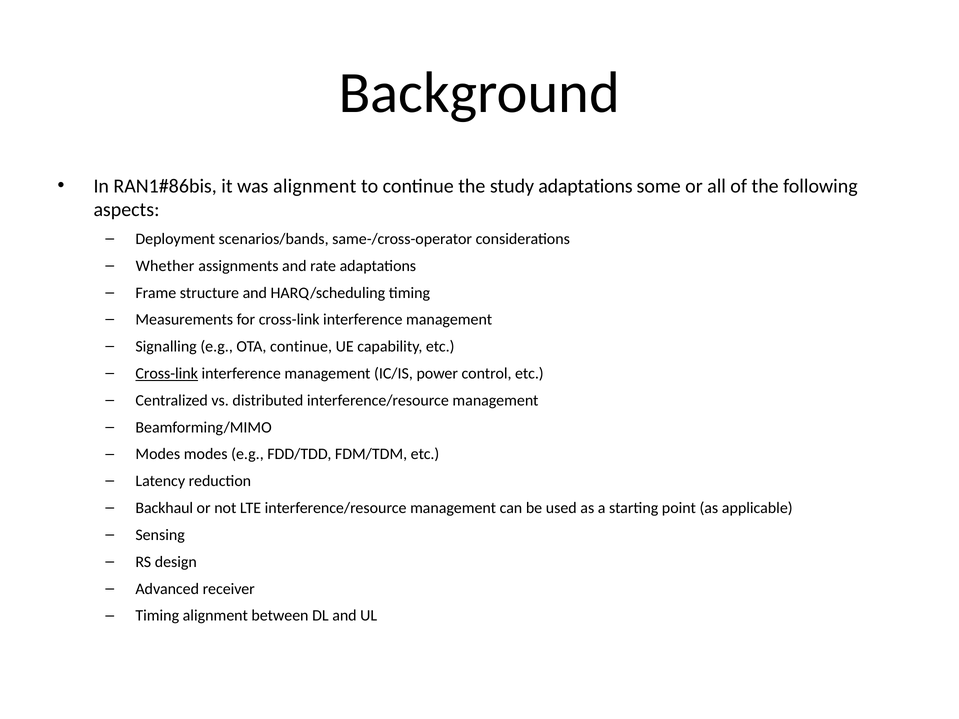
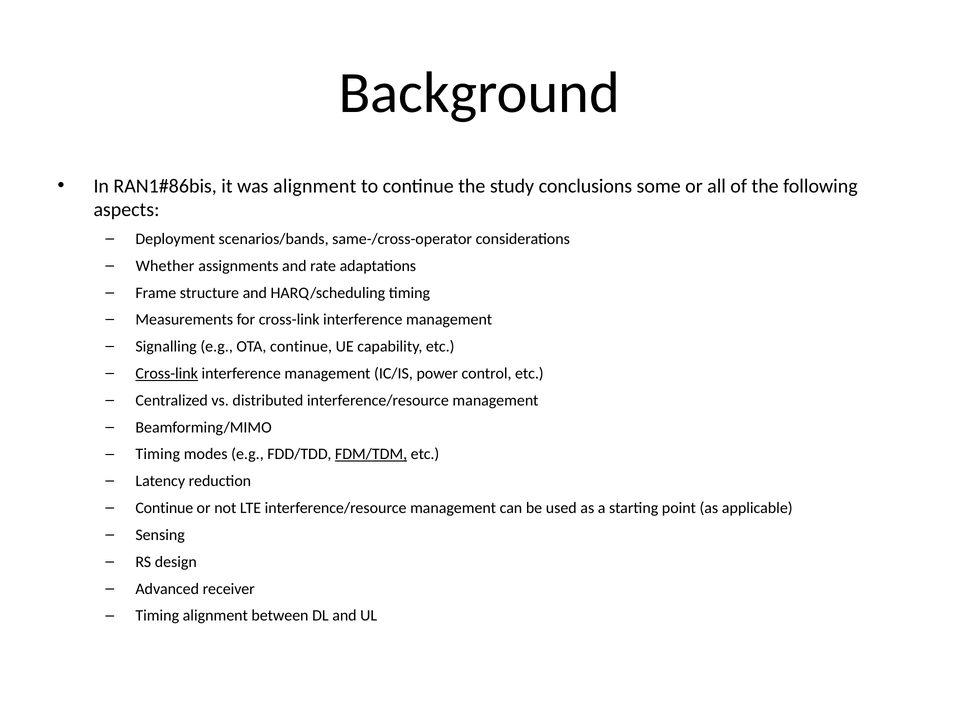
study adaptations: adaptations -> conclusions
Modes at (158, 454): Modes -> Timing
FDM/TDM underline: none -> present
Backhaul at (164, 508): Backhaul -> Continue
